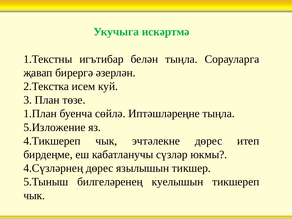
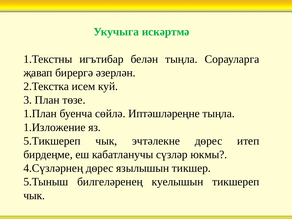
5.Изложение: 5.Изложение -> 1.Изложение
4.Тикшереп: 4.Тикшереп -> 5.Тикшереп
